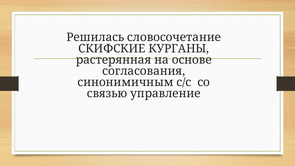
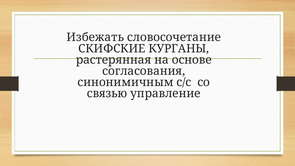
Решилась: Решилась -> Избежать
